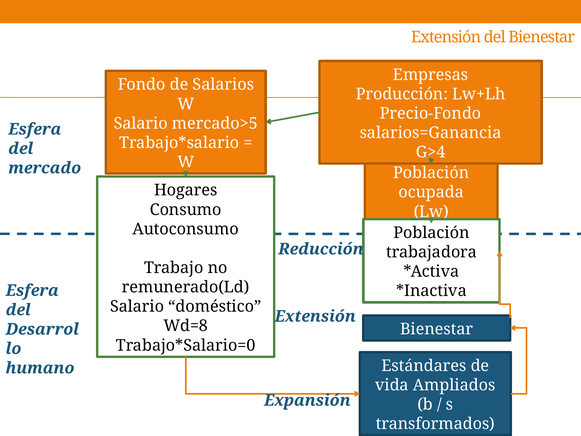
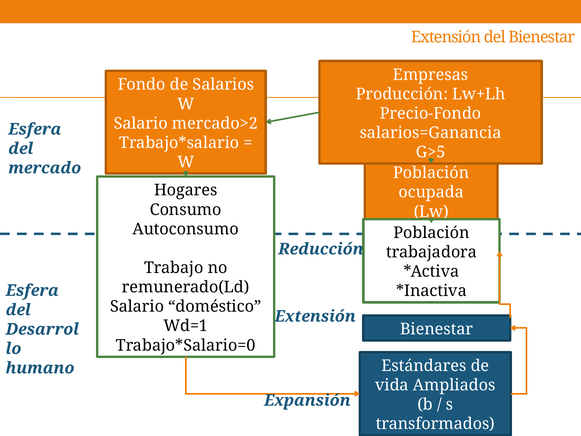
mercado>5: mercado>5 -> mercado>2
G>4: G>4 -> G>5
Wd=8: Wd=8 -> Wd=1
